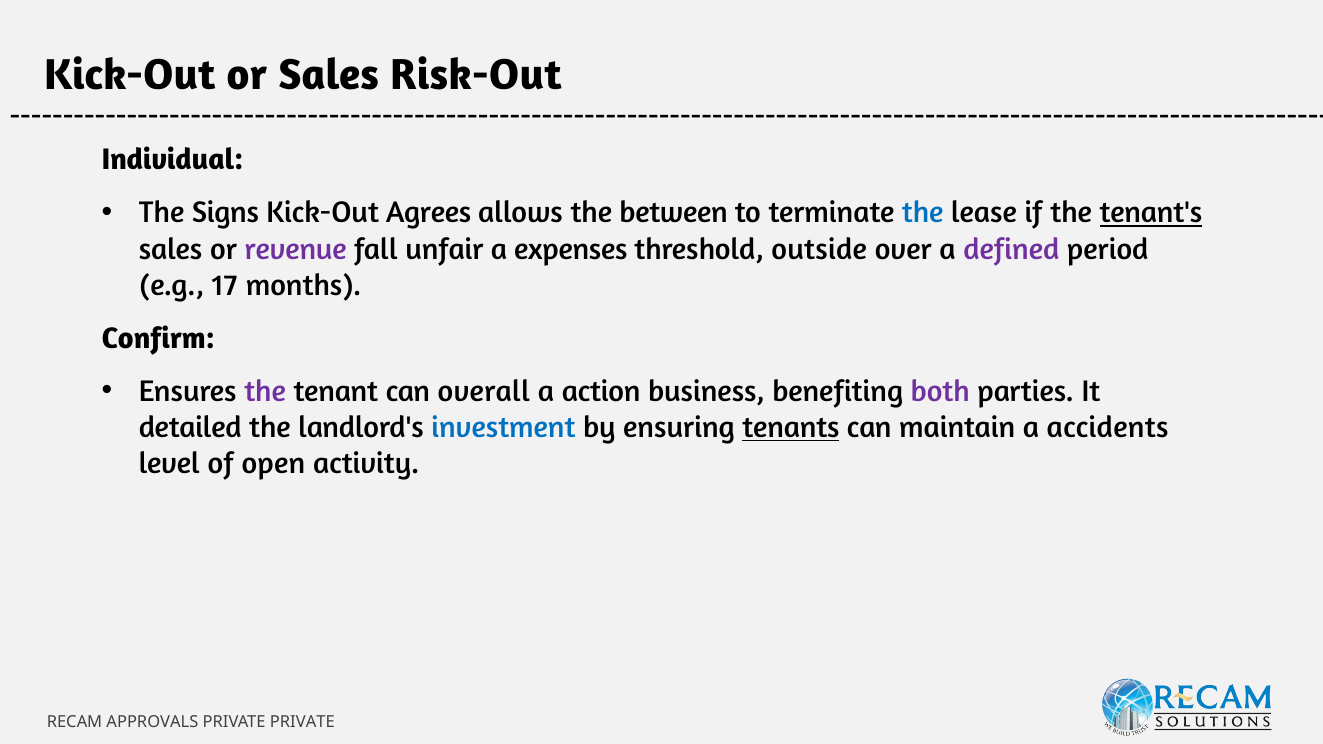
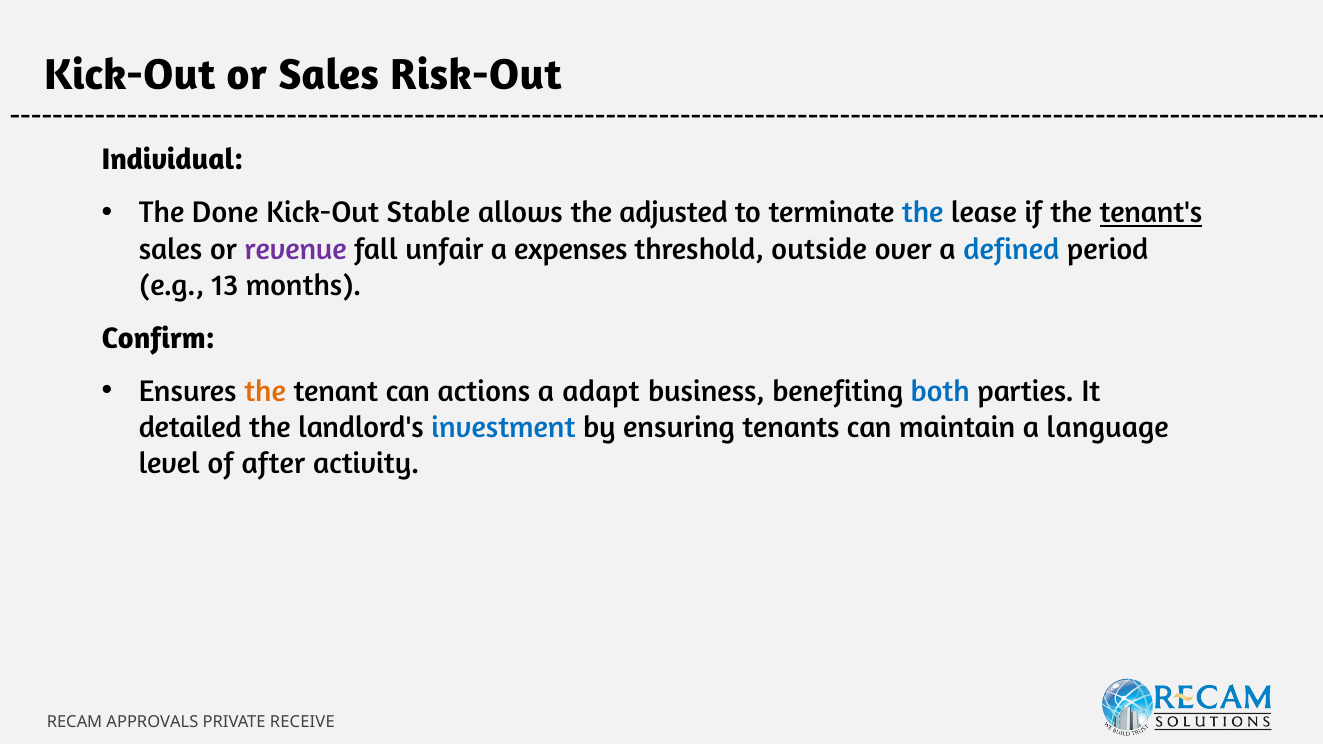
Signs: Signs -> Done
Agrees: Agrees -> Stable
between: between -> adjusted
defined colour: purple -> blue
17: 17 -> 13
the at (265, 391) colour: purple -> orange
overall: overall -> actions
action: action -> adapt
both colour: purple -> blue
tenants underline: present -> none
accidents: accidents -> language
open: open -> after
PRIVATE PRIVATE: PRIVATE -> RECEIVE
